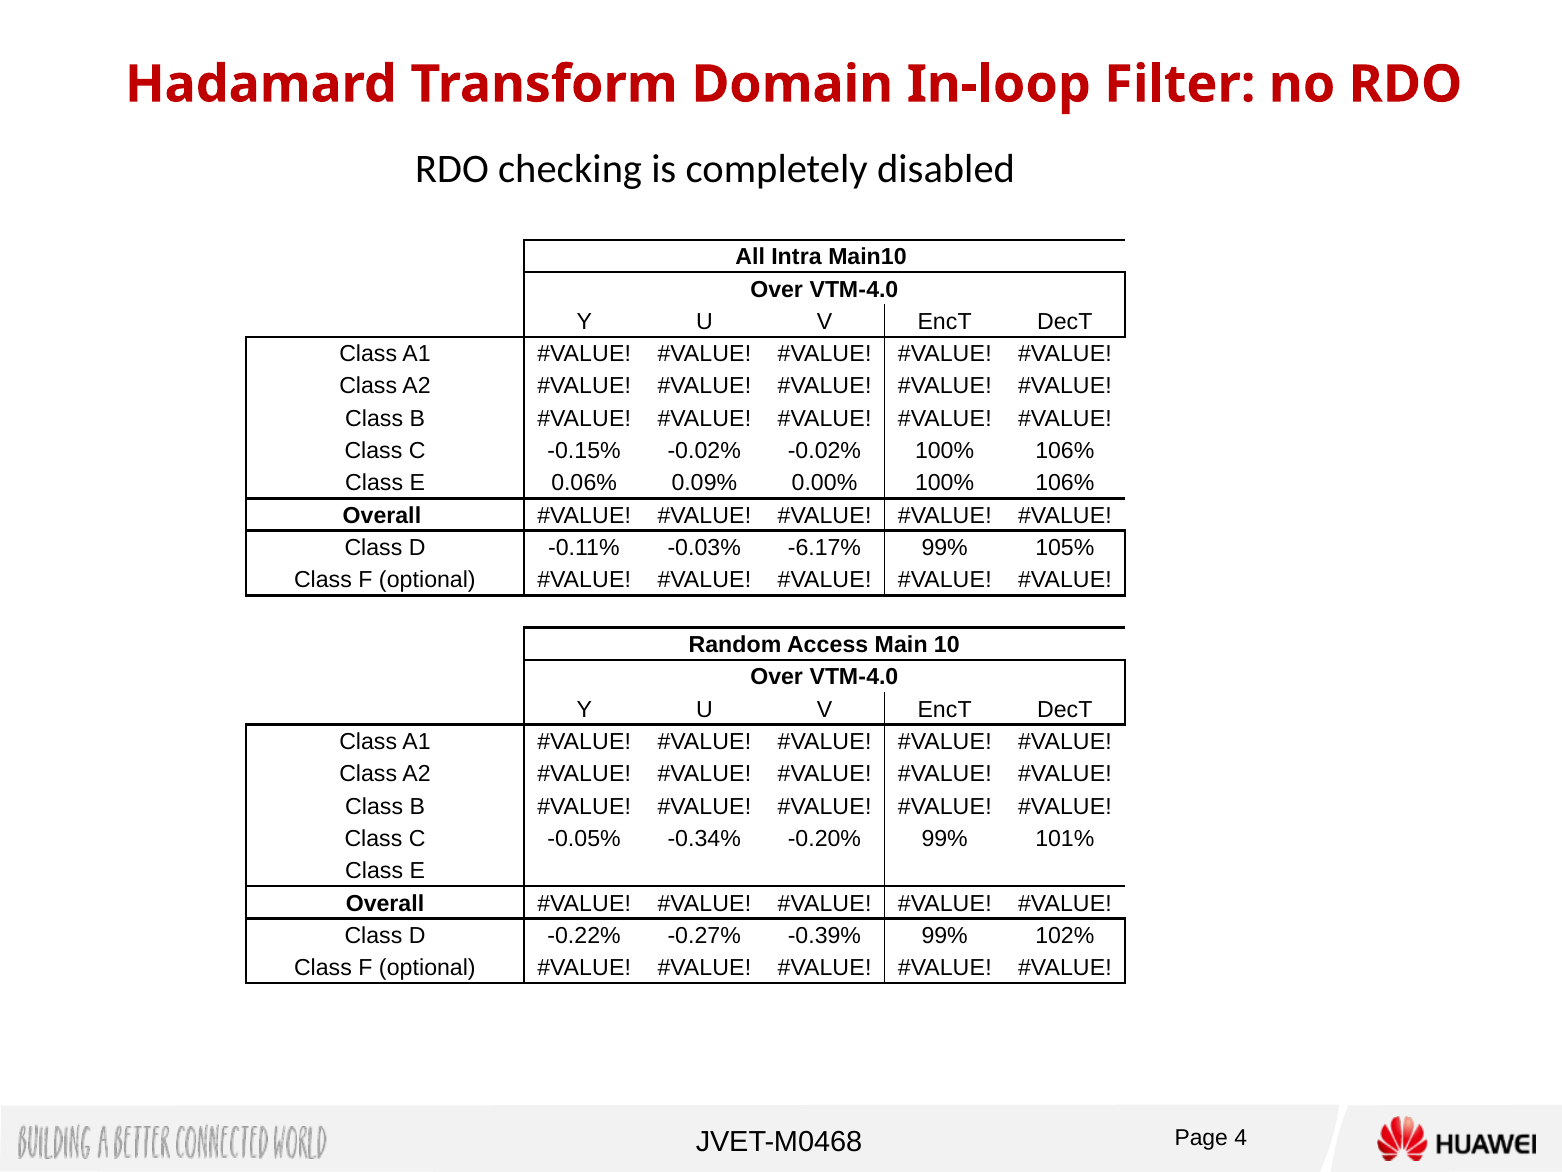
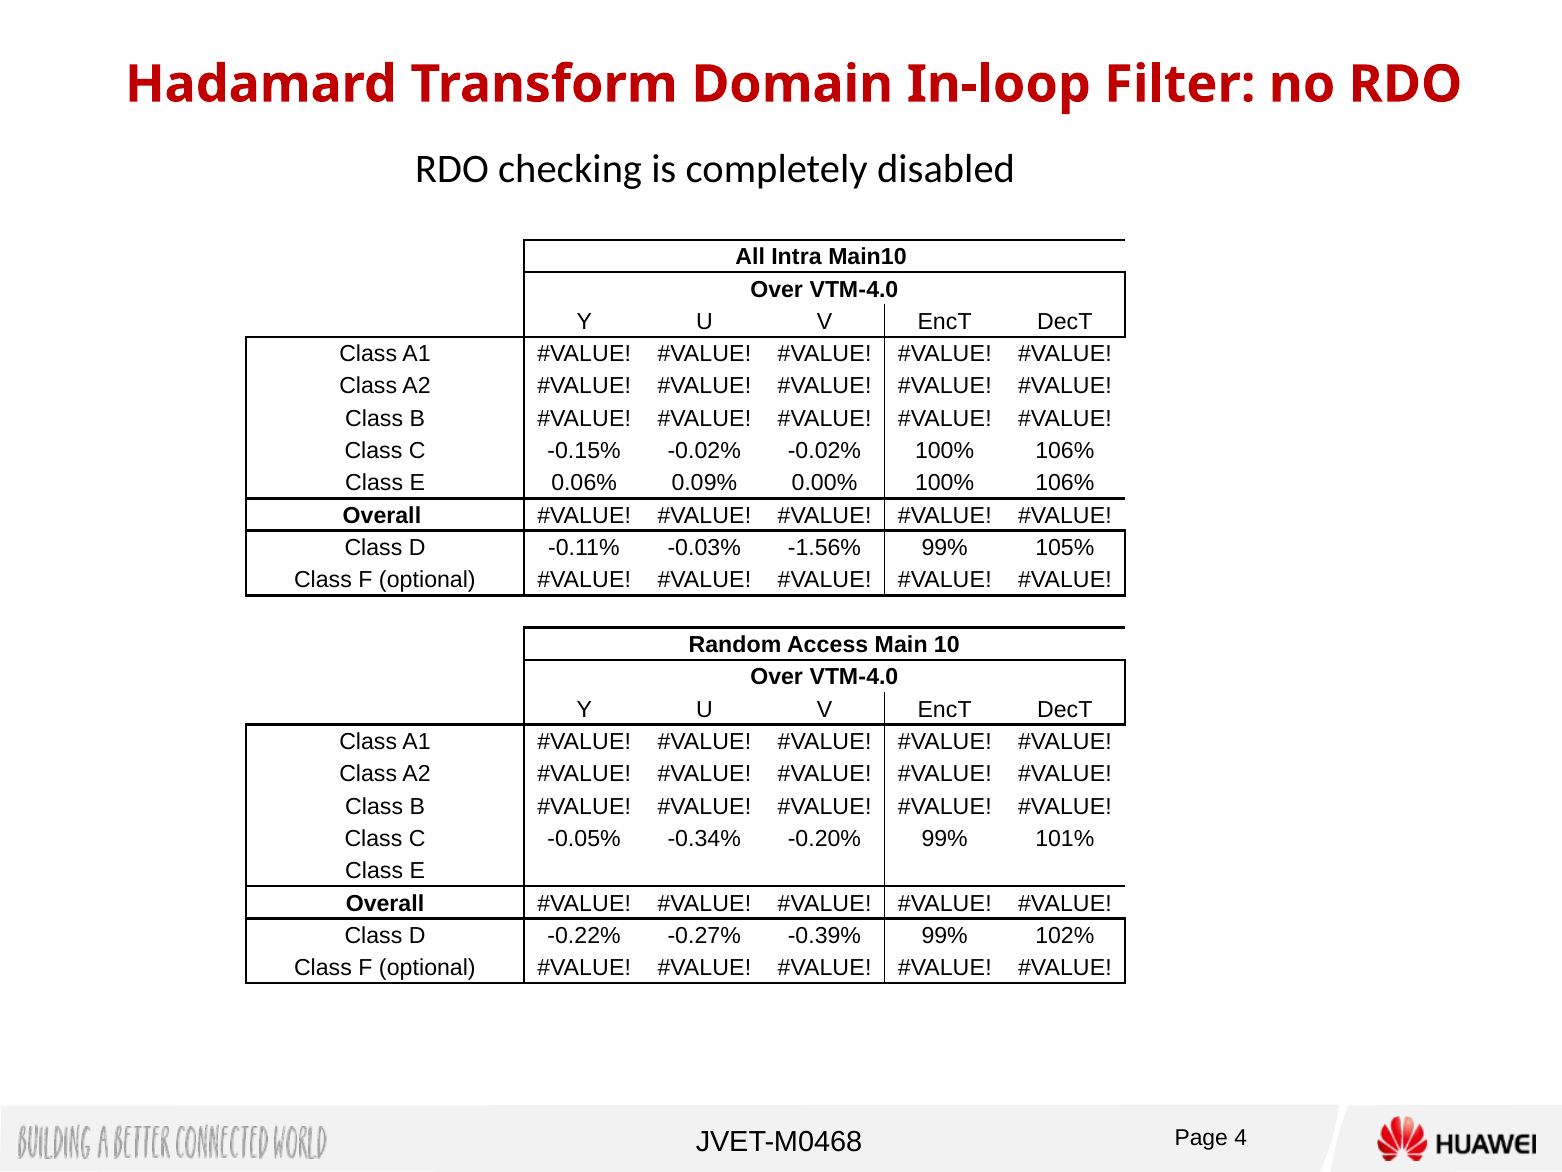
-6.17%: -6.17% -> -1.56%
